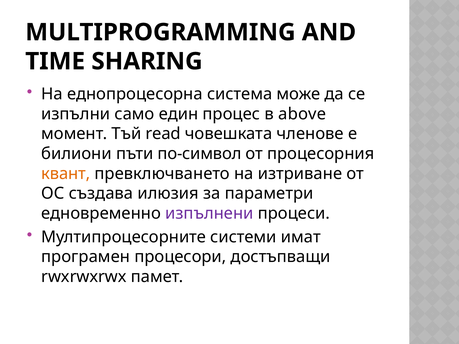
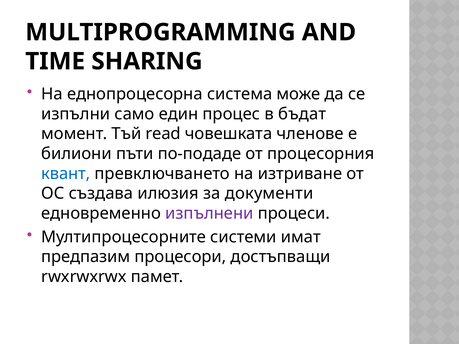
above: above -> бъдат
по-символ: по-символ -> по-подаде
квант colour: orange -> blue
параметри: параметри -> документи
програмен: програмен -> предпазим
